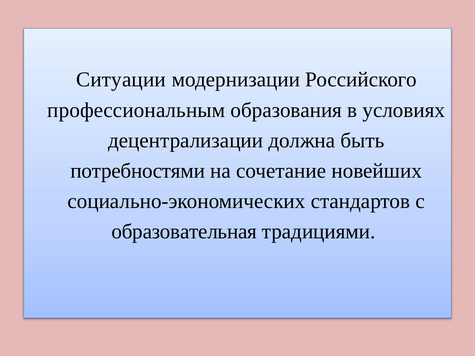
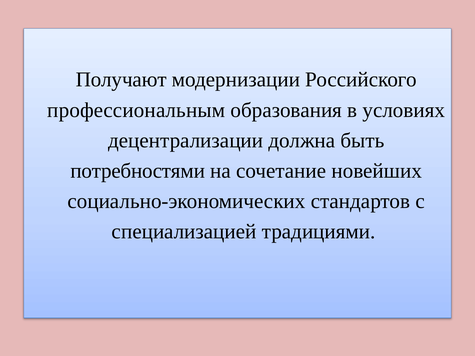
Ситуации: Ситуации -> Получают
образовательная: образовательная -> специализацией
